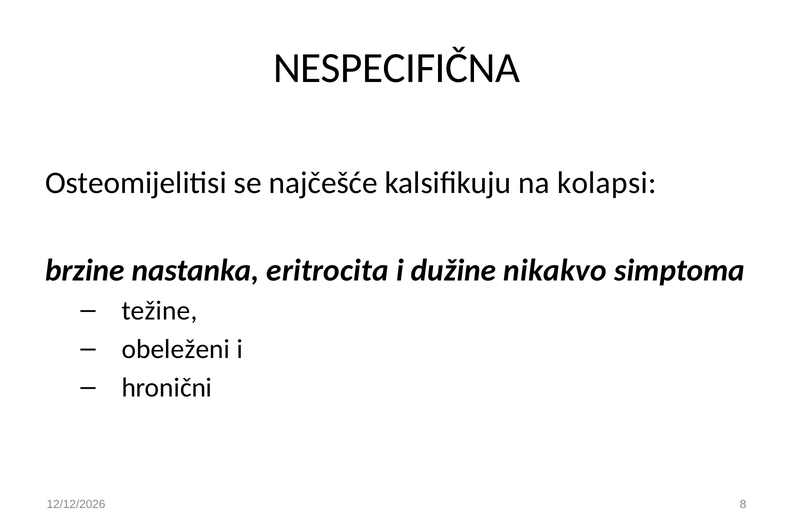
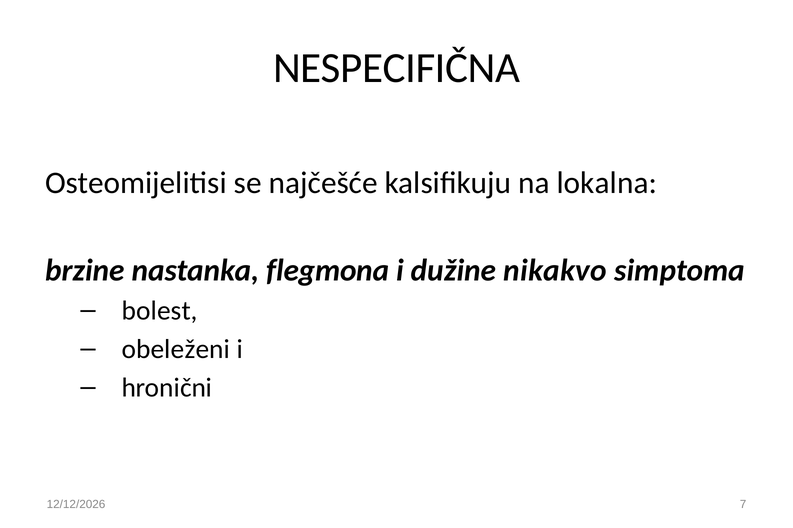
kolapsi: kolapsi -> lokalna
eritrocita: eritrocita -> flegmona
težine: težine -> bolest
8: 8 -> 7
